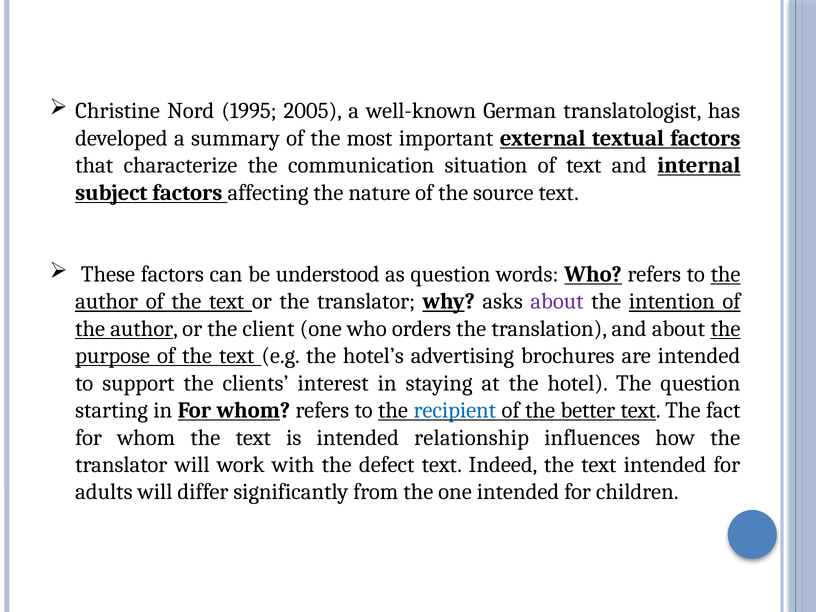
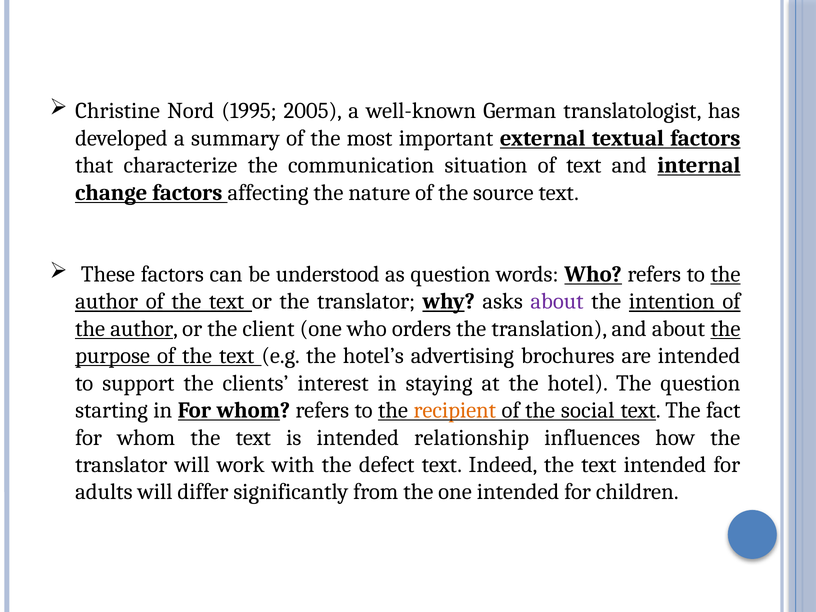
subject: subject -> change
recipient colour: blue -> orange
better: better -> social
